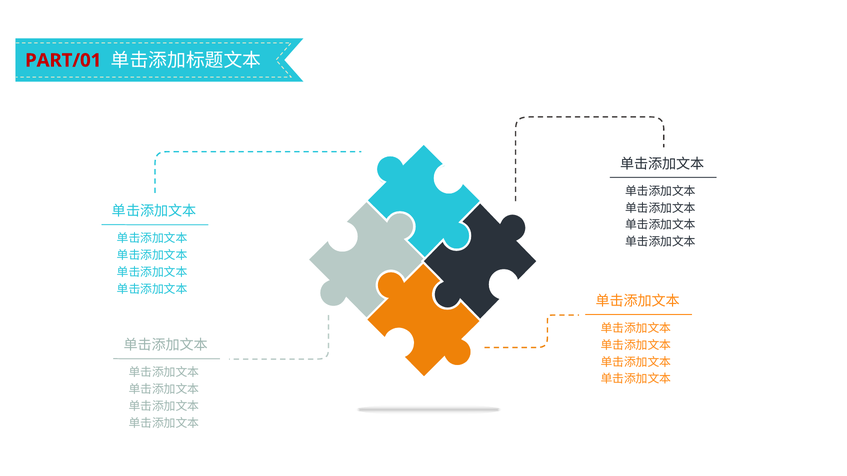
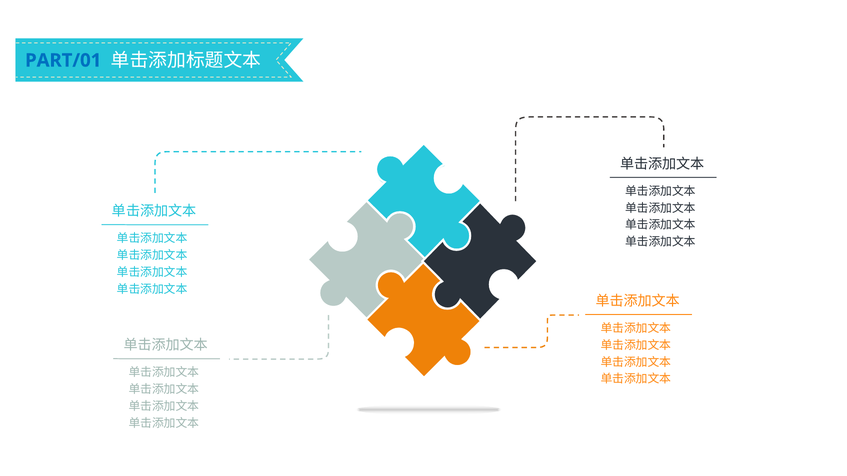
PART/01 colour: red -> blue
